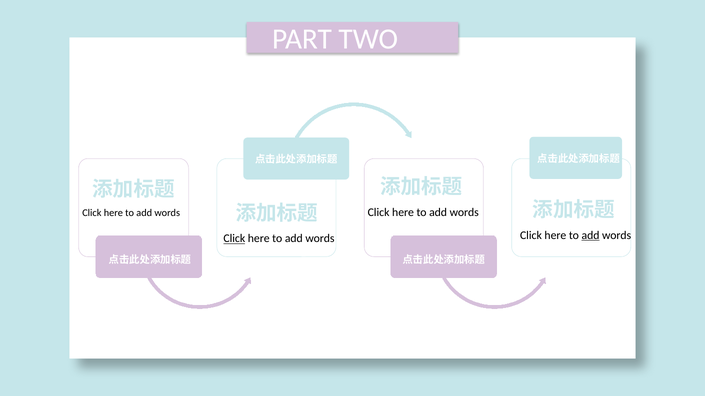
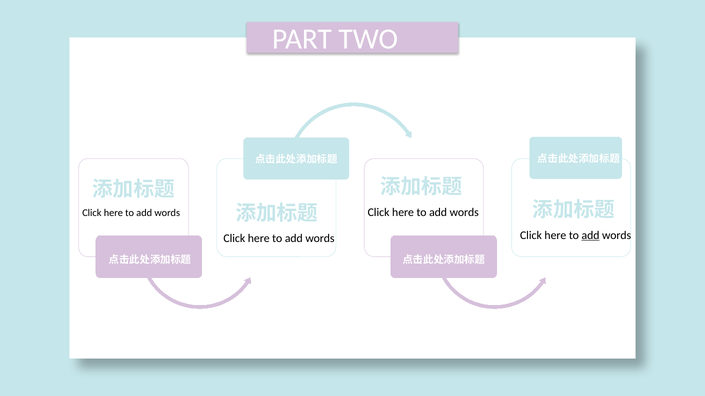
Click at (234, 239) underline: present -> none
